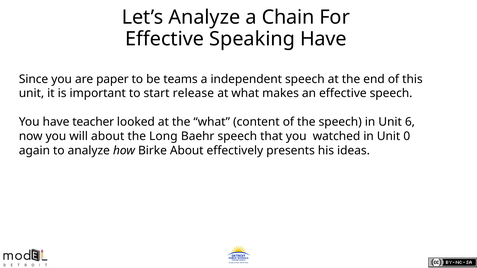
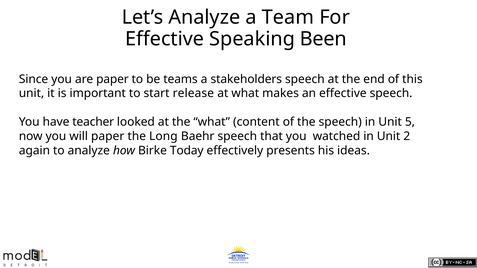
Chain: Chain -> Team
Speaking Have: Have -> Been
independent: independent -> stakeholders
6: 6 -> 5
will about: about -> paper
0: 0 -> 2
Birke About: About -> Today
